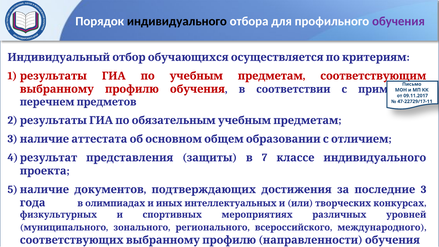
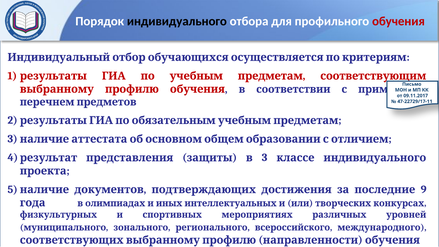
обучения at (398, 21) colour: purple -> red
7 at (265, 158): 7 -> 3
3 at (424, 189): 3 -> 9
